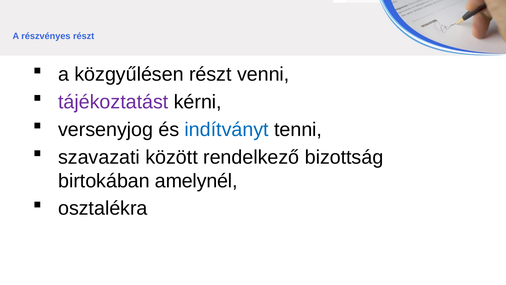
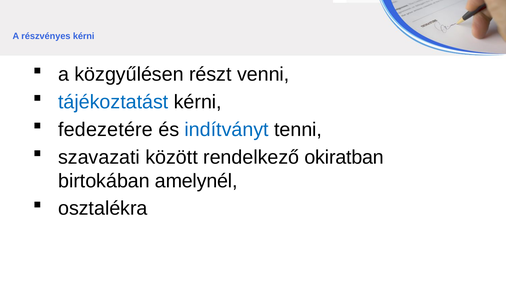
részvényes részt: részt -> kérni
tájékoztatást colour: purple -> blue
versenyjog: versenyjog -> fedezetére
bizottság: bizottság -> okiratban
